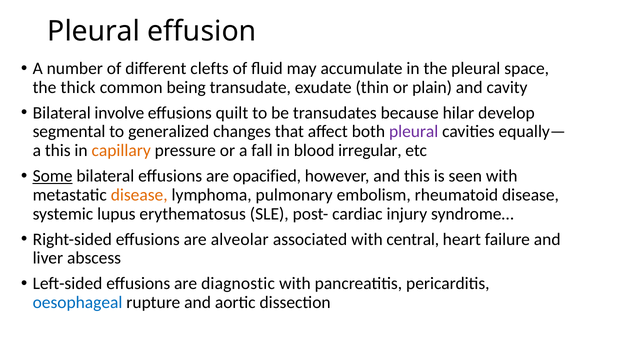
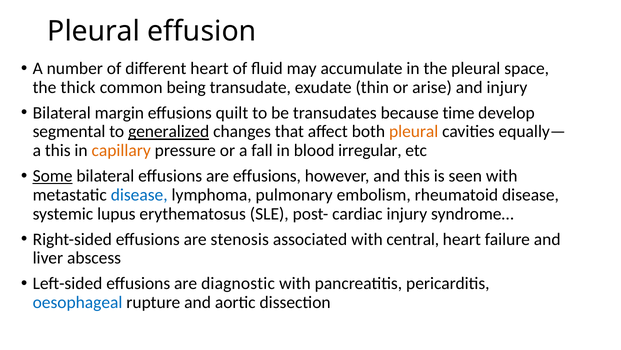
different clefts: clefts -> heart
plain: plain -> arise
and cavity: cavity -> injury
involve: involve -> margin
hilar: hilar -> time
generalized underline: none -> present
pleural at (414, 131) colour: purple -> orange
are opacified: opacified -> effusions
disease at (139, 195) colour: orange -> blue
alveolar: alveolar -> stenosis
